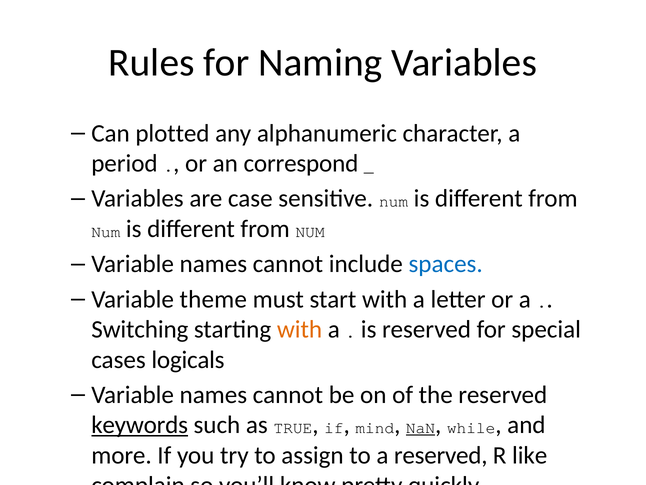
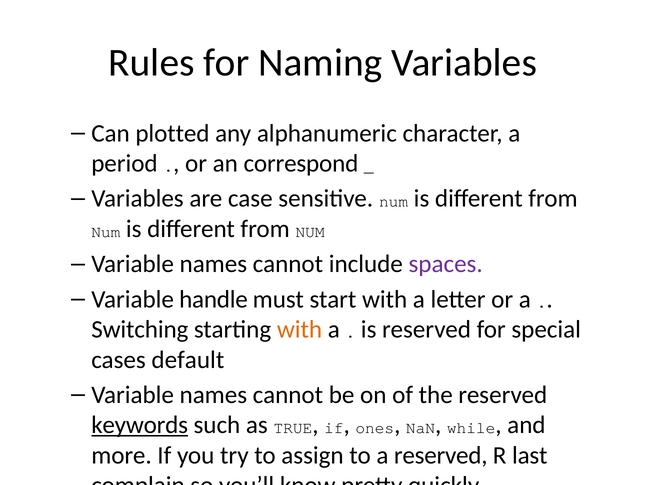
spaces colour: blue -> purple
theme: theme -> handle
logicals: logicals -> default
mind: mind -> ones
NaN underline: present -> none
like: like -> last
